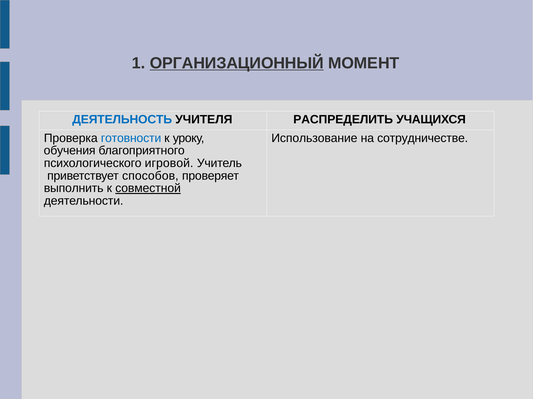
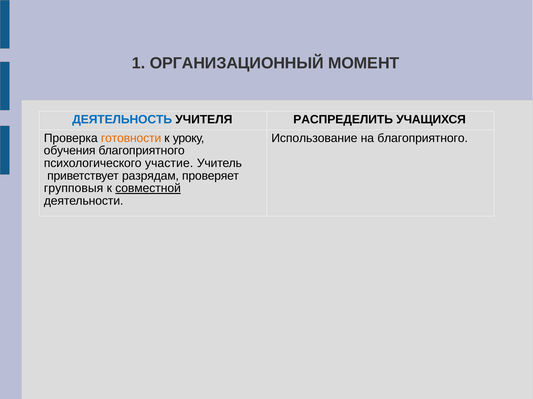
ОРГАНИЗАЦИОННЫЙ underline: present -> none
готовности colour: blue -> orange
на сотрудничестве: сотрудничестве -> благоприятного
игровой: игровой -> участие
способов: способов -> разрядам
выполнить: выполнить -> групповыя
